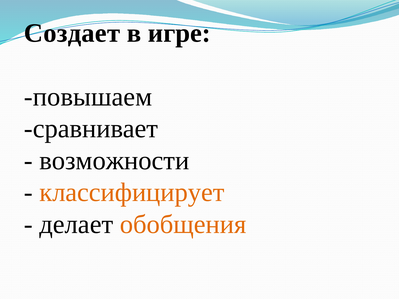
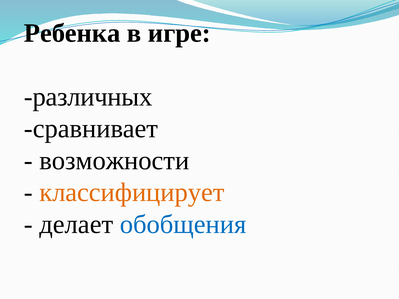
Создает: Создает -> Ребенка
повышаем: повышаем -> различных
обобщения colour: orange -> blue
